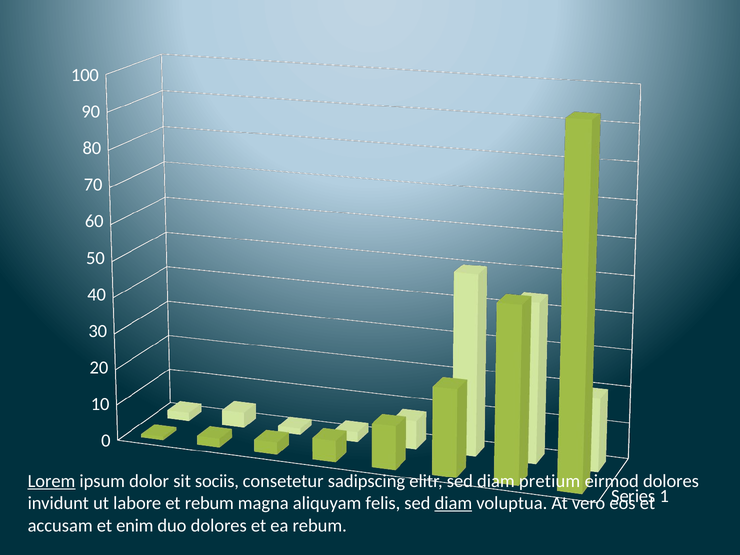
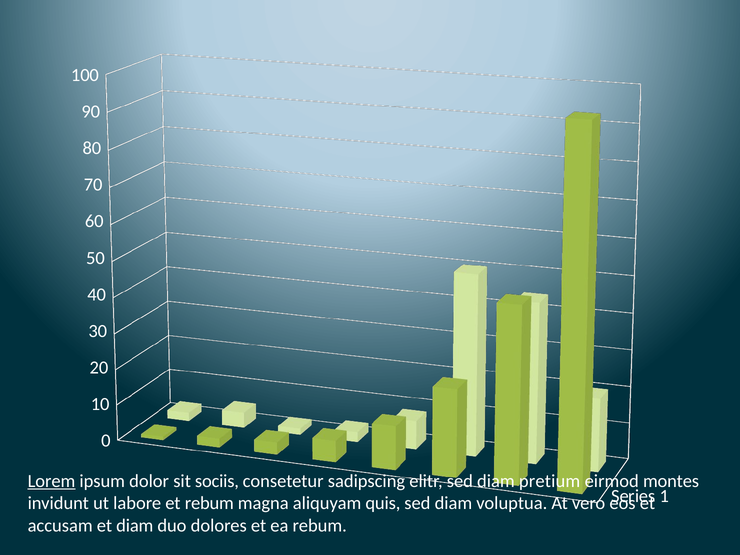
eirmod dolores: dolores -> montes
felis: felis -> quis
diam at (453, 503) underline: present -> none
et enim: enim -> diam
